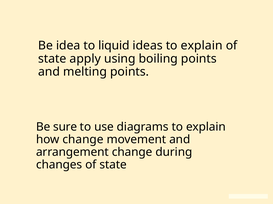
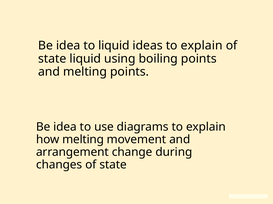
state apply: apply -> liquid
sure at (65, 127): sure -> idea
how change: change -> melting
